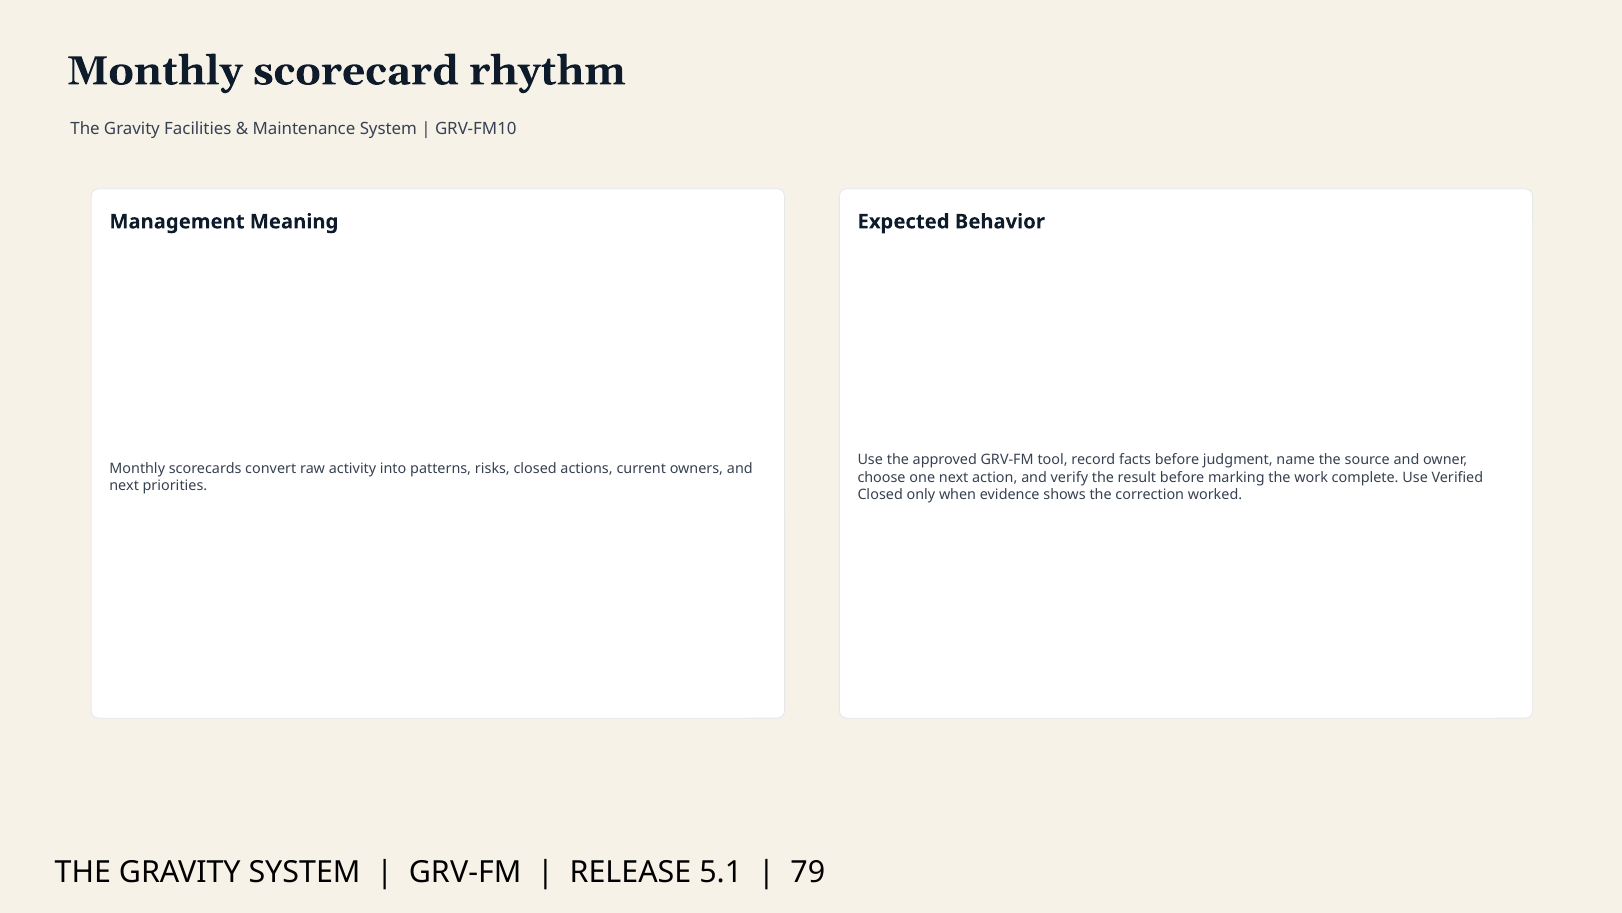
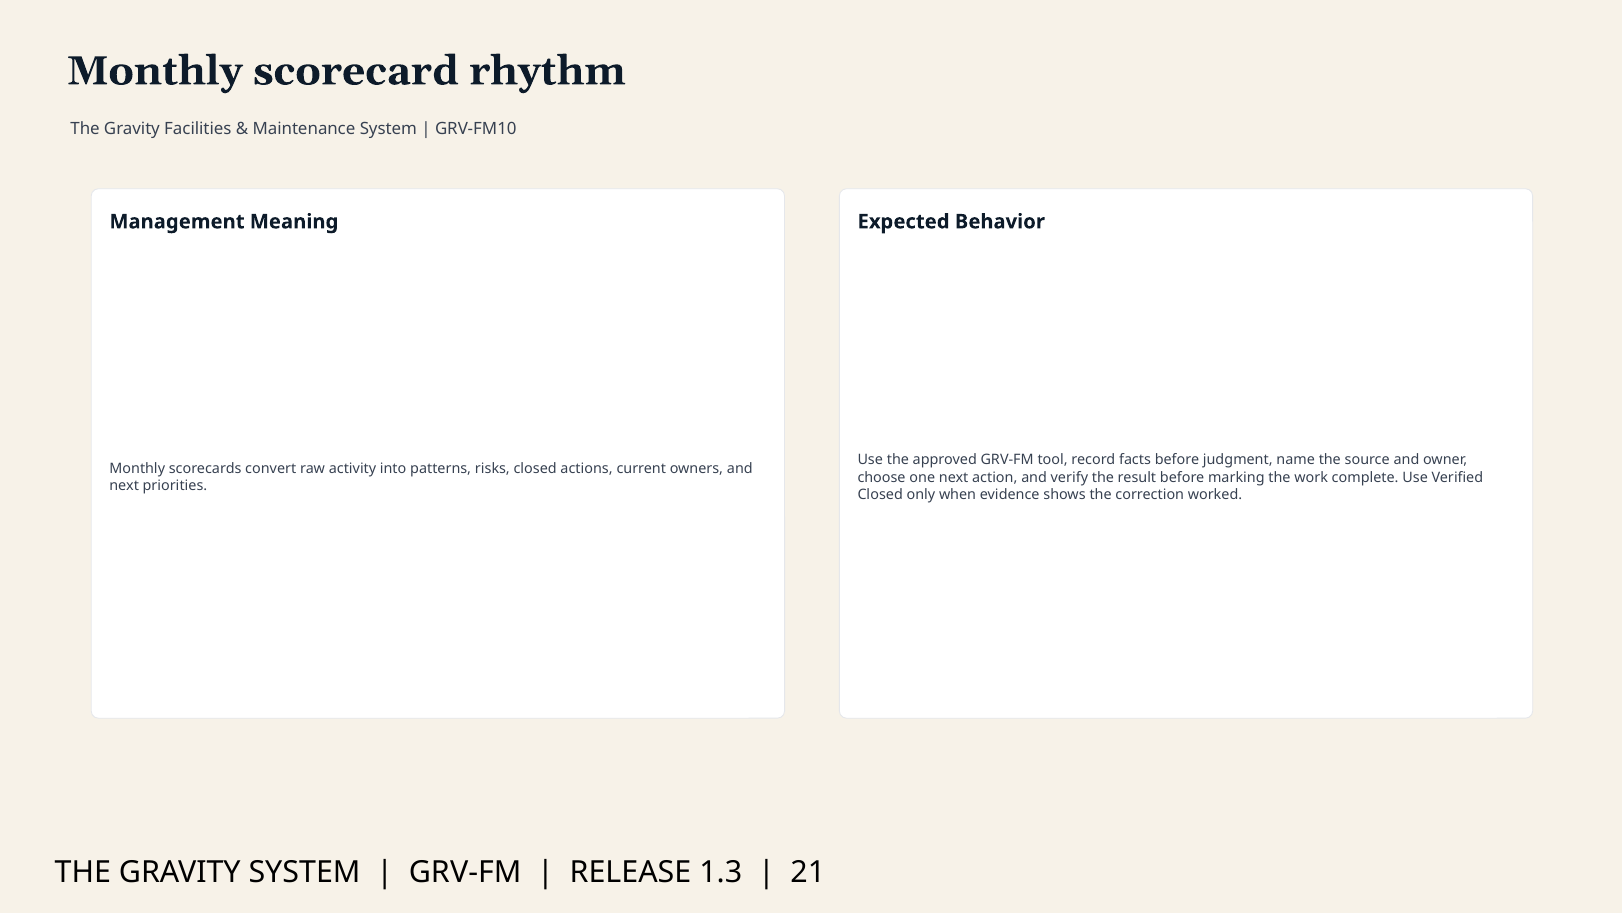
5.1: 5.1 -> 1.3
79: 79 -> 21
